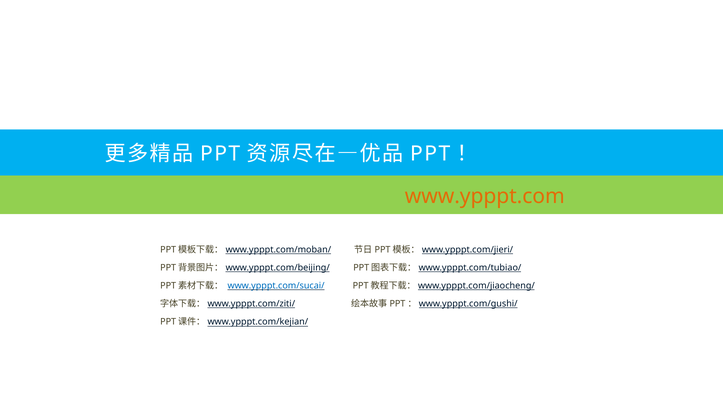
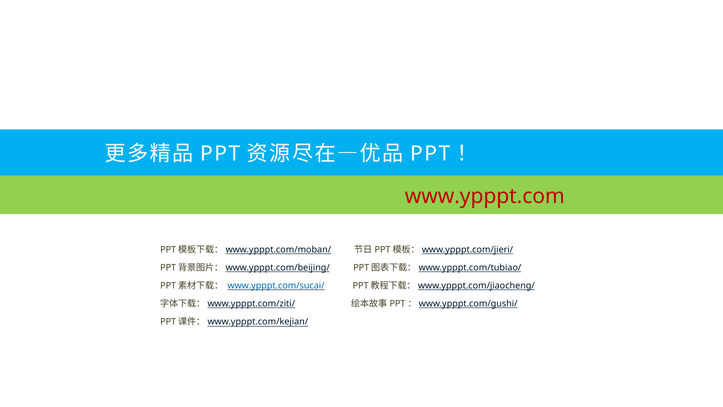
www.ypppt.com colour: orange -> red
